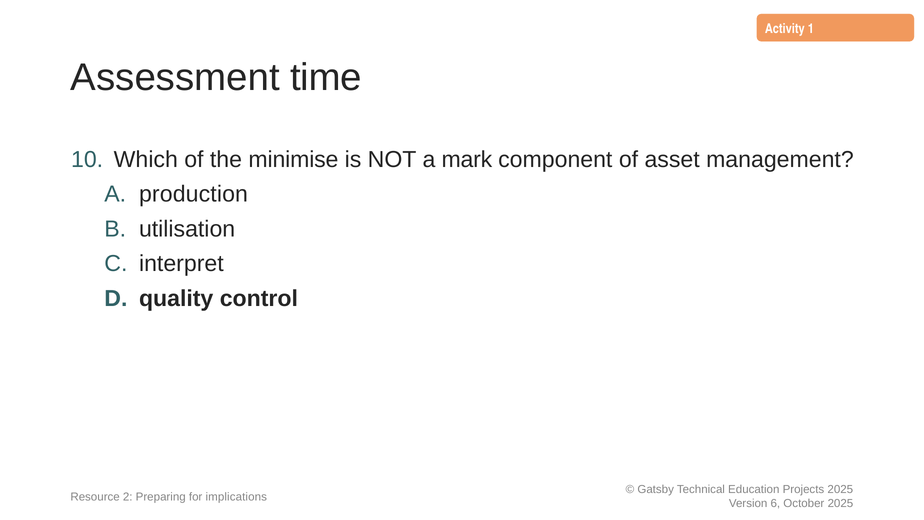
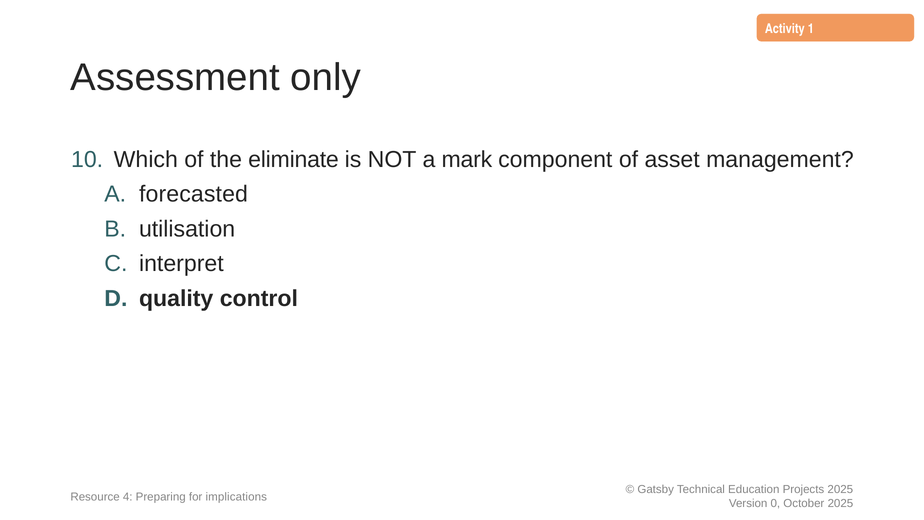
time: time -> only
minimise: minimise -> eliminate
production: production -> forecasted
2: 2 -> 4
6: 6 -> 0
